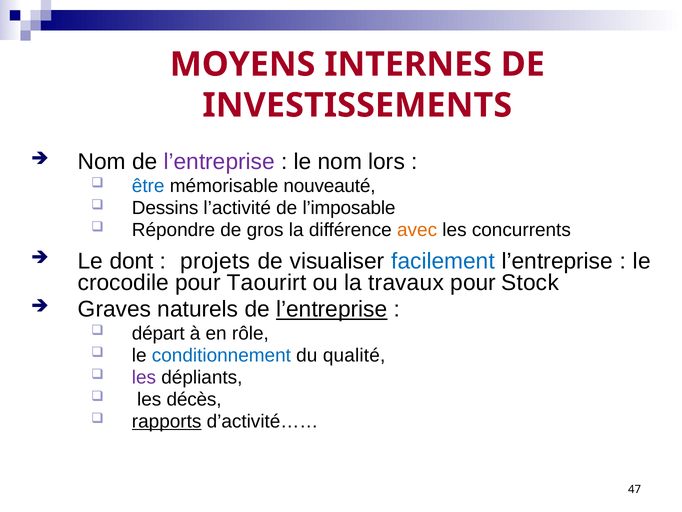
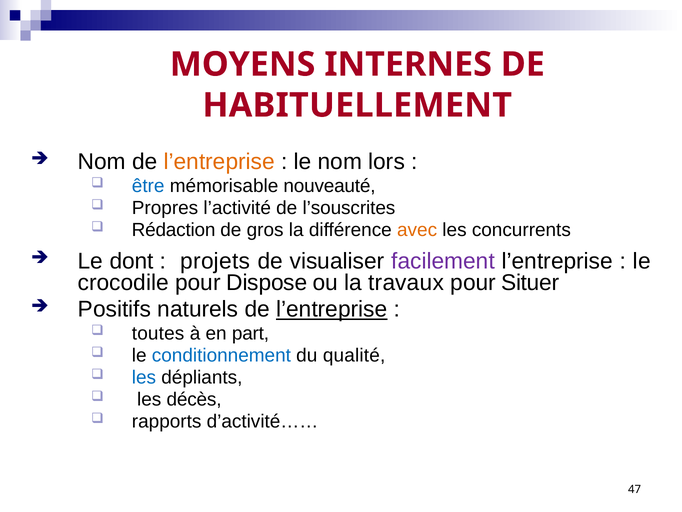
INVESTISSEMENTS: INVESTISSEMENTS -> HABITUELLEMENT
l’entreprise at (219, 162) colour: purple -> orange
Dessins: Dessins -> Propres
l’imposable: l’imposable -> l’souscrites
Répondre: Répondre -> Rédaction
facilement colour: blue -> purple
Taourirt: Taourirt -> Dispose
Stock: Stock -> Situer
Graves: Graves -> Positifs
départ: départ -> toutes
rôle: rôle -> part
les at (144, 377) colour: purple -> blue
rapports underline: present -> none
